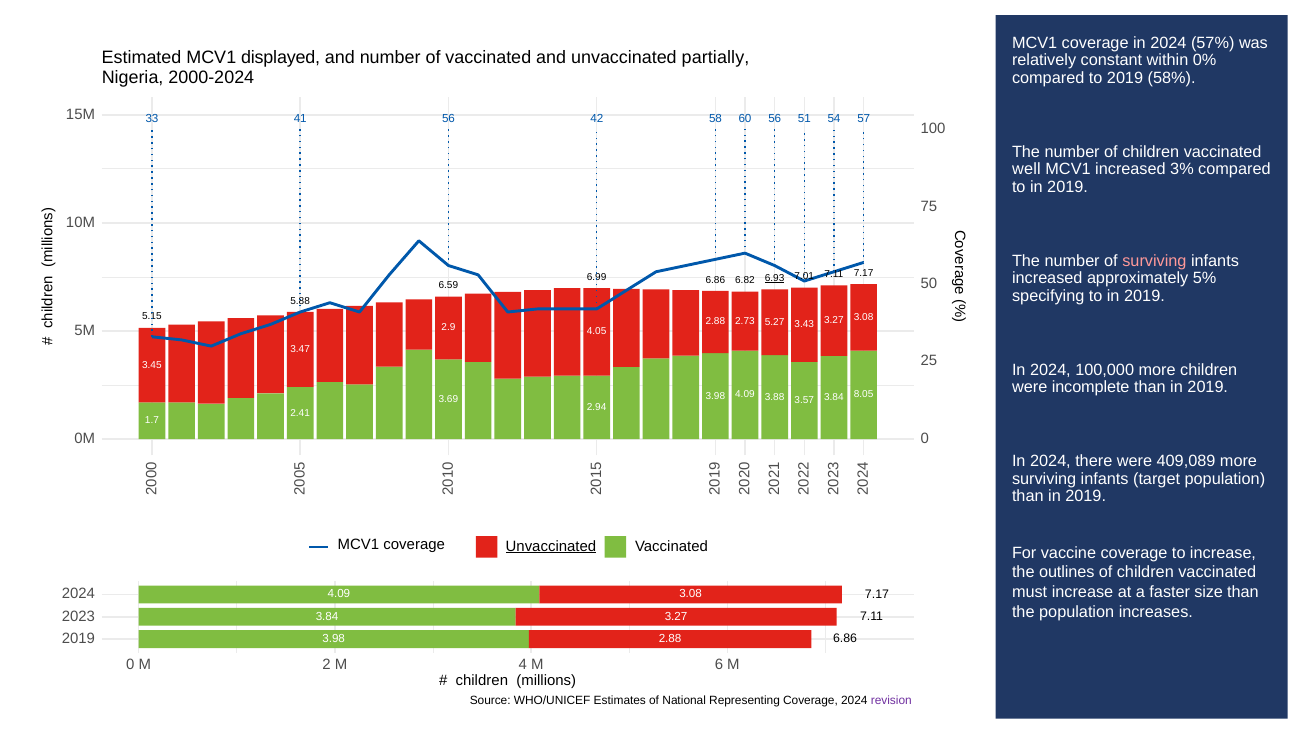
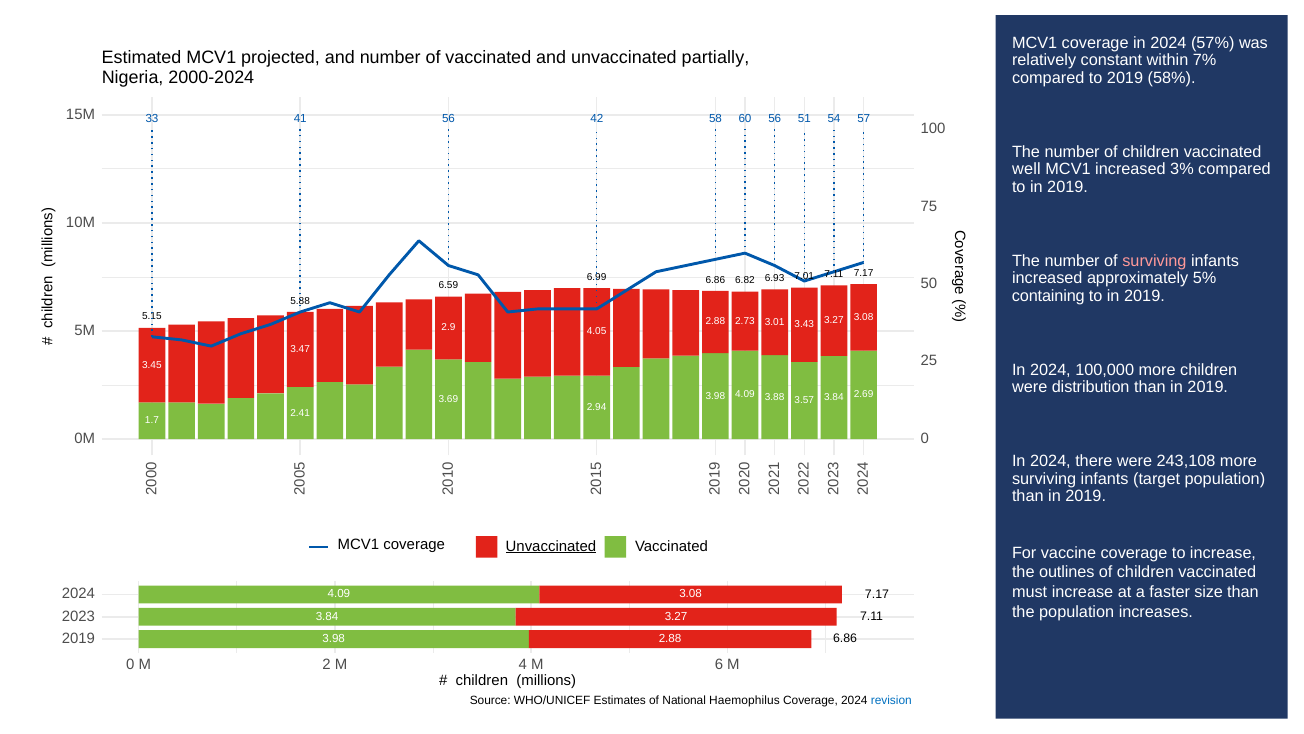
displayed: displayed -> projected
0%: 0% -> 7%
6.93 underline: present -> none
specifying: specifying -> containing
5.27: 5.27 -> 3.01
incomplete: incomplete -> distribution
8.05: 8.05 -> 2.69
409,089: 409,089 -> 243,108
Representing: Representing -> Haemophilus
revision at (891, 700) colour: purple -> blue
